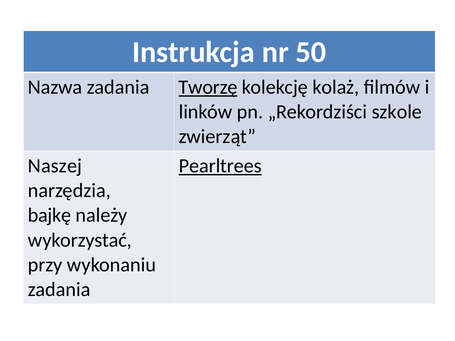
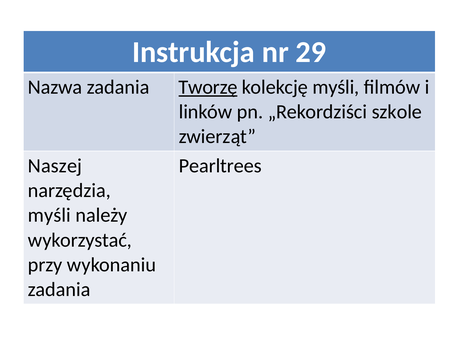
50: 50 -> 29
kolekcję kolaż: kolaż -> myśli
Pearltrees underline: present -> none
bajkę at (49, 215): bajkę -> myśli
